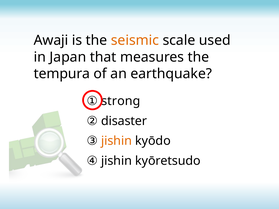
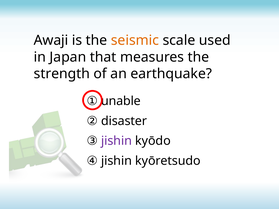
tempura: tempura -> strength
strong: strong -> unable
jishin at (116, 141) colour: orange -> purple
